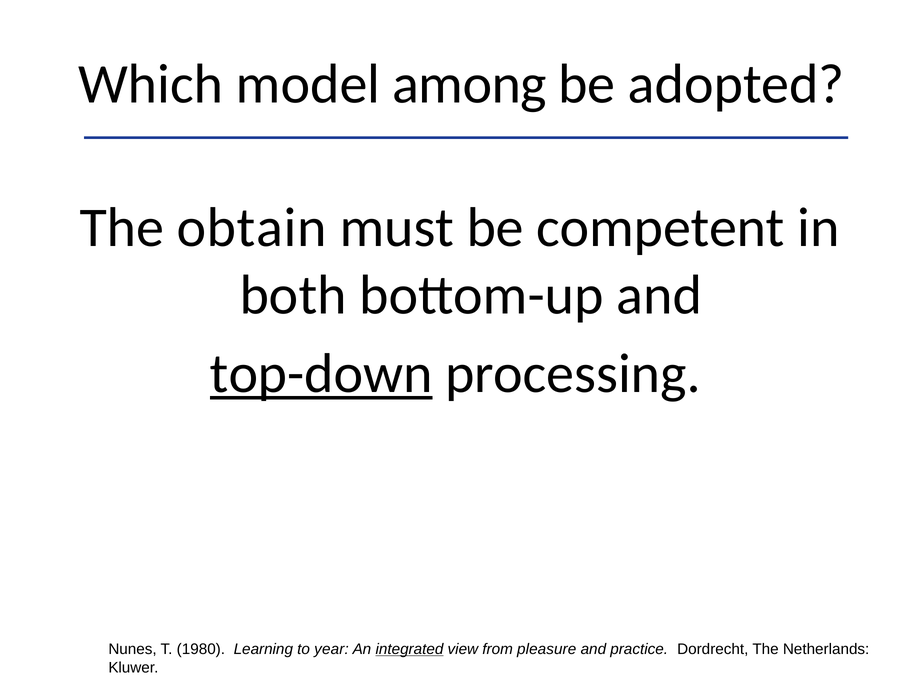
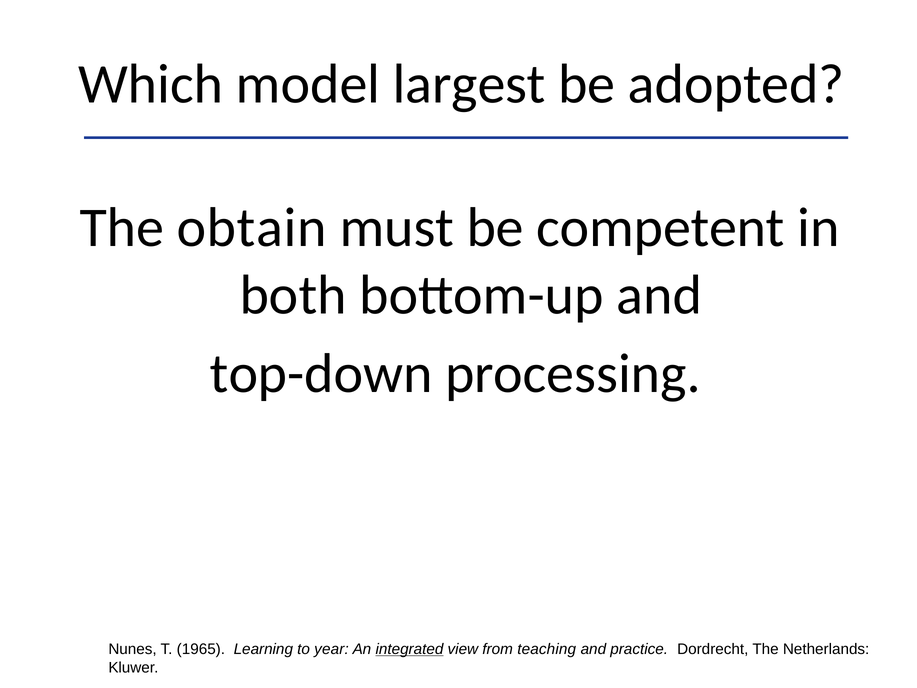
among: among -> largest
top-down underline: present -> none
1980: 1980 -> 1965
pleasure: pleasure -> teaching
